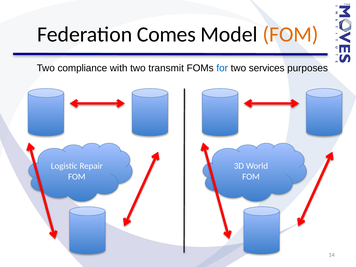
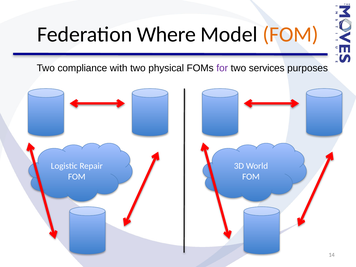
Comes: Comes -> Where
transmit: transmit -> physical
for colour: blue -> purple
